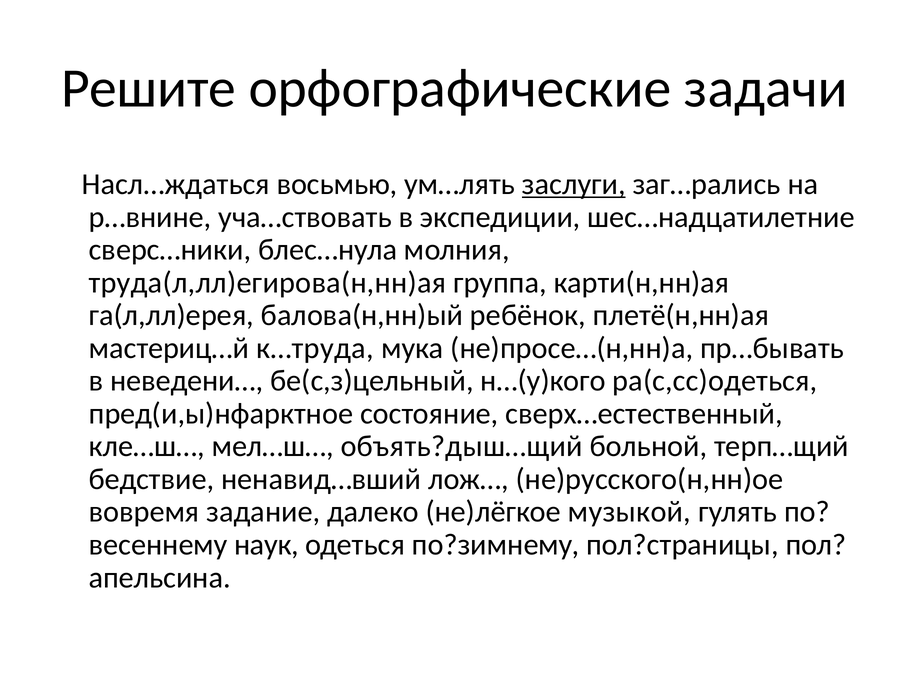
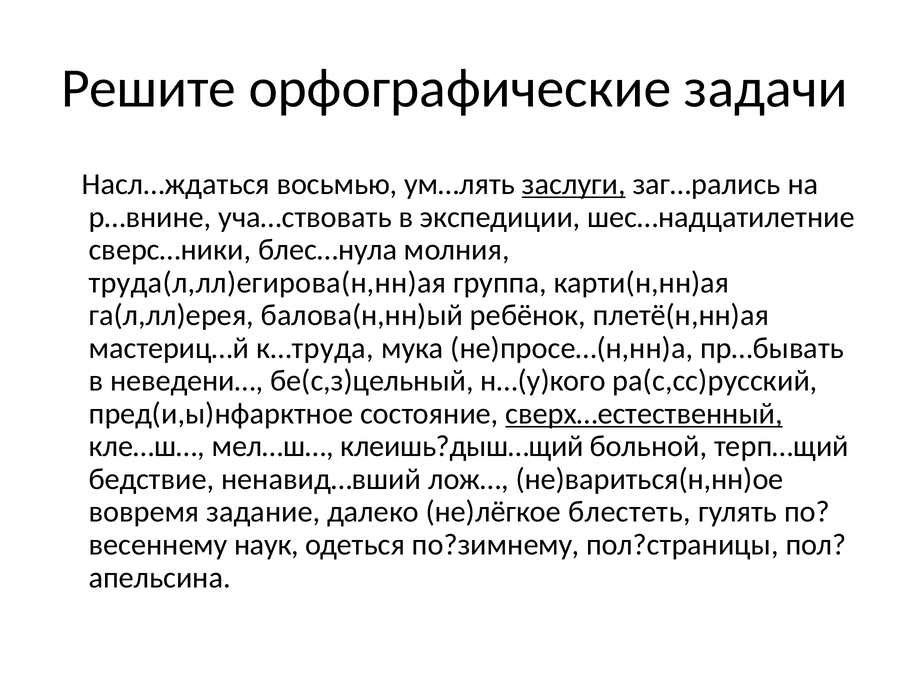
ра(с,сс)одеться: ра(с,сс)одеться -> ра(с,сс)русский
сверх…естественный underline: none -> present
объять?дыш…щий: объять?дыш…щий -> клеишь?дыш…щий
не)русского(н,нн)ое: не)русского(н,нн)ое -> не)вариться(н,нн)ое
музыкой: музыкой -> блестеть
